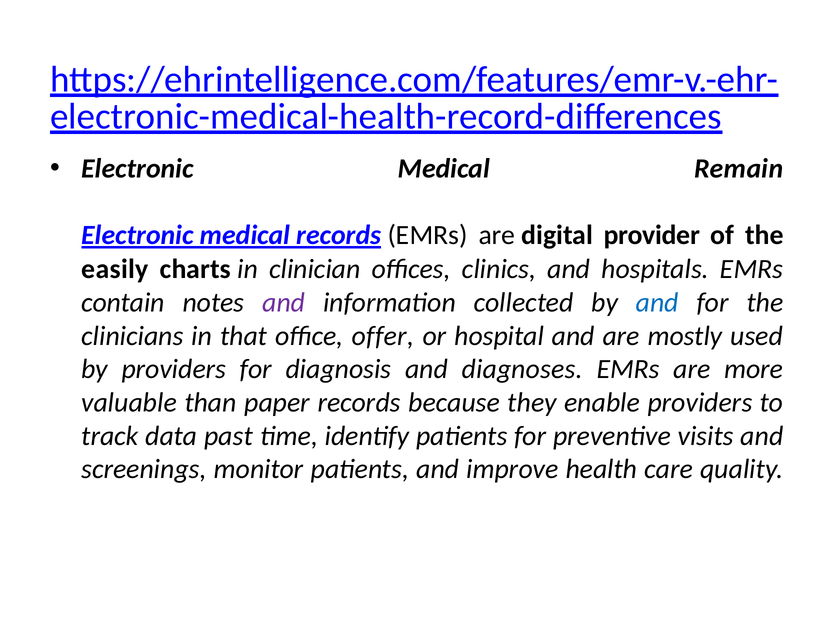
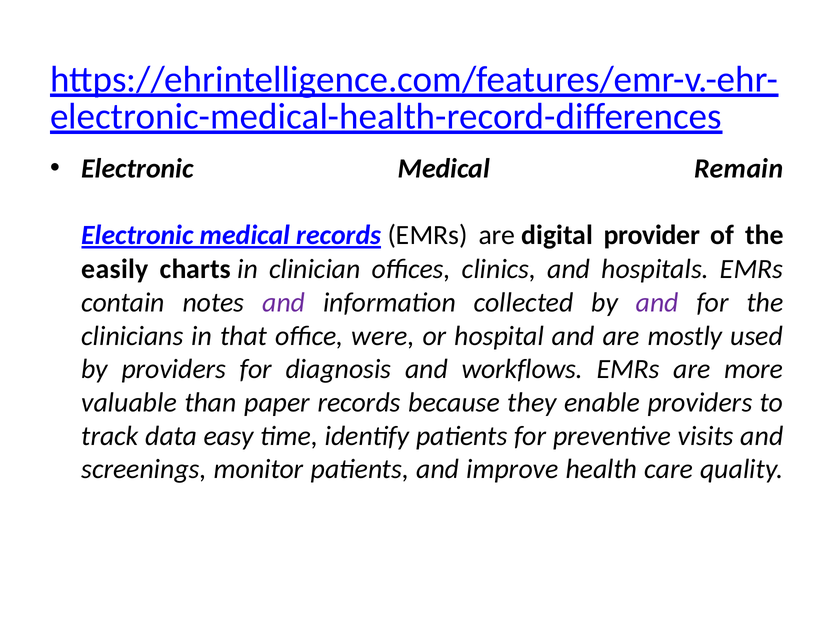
and at (657, 303) colour: blue -> purple
offer: offer -> were
diagnoses: diagnoses -> workflows
past: past -> easy
